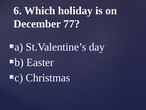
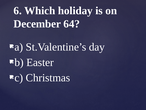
77: 77 -> 64
